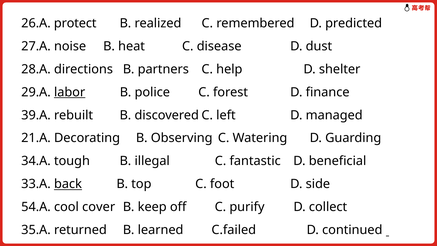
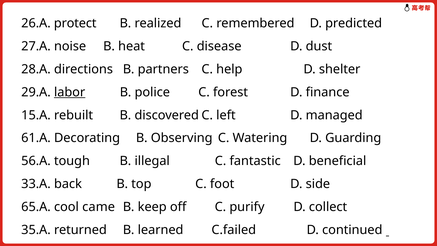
39.A: 39.A -> 15.A
21.A: 21.A -> 61.A
34.A: 34.A -> 56.A
back underline: present -> none
54.A: 54.A -> 65.A
cover: cover -> came
